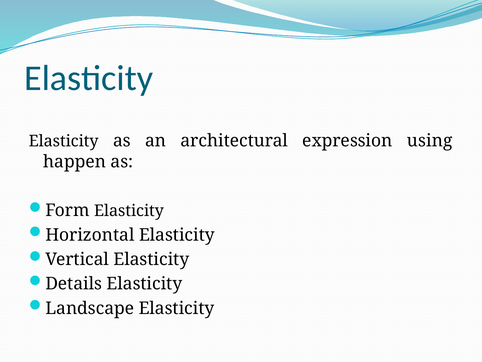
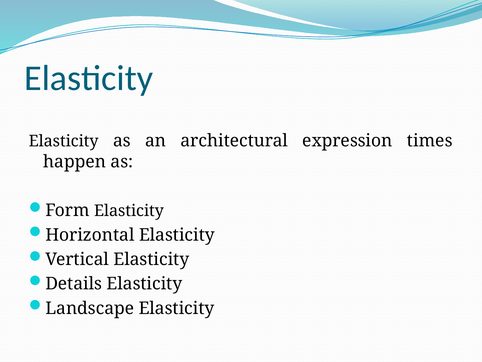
using: using -> times
